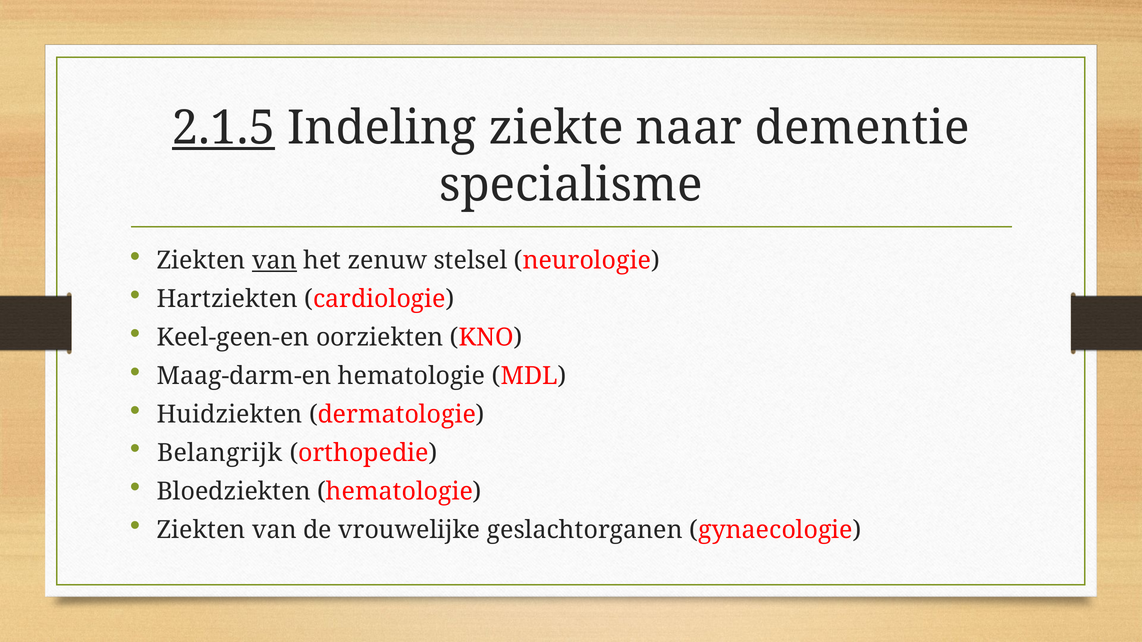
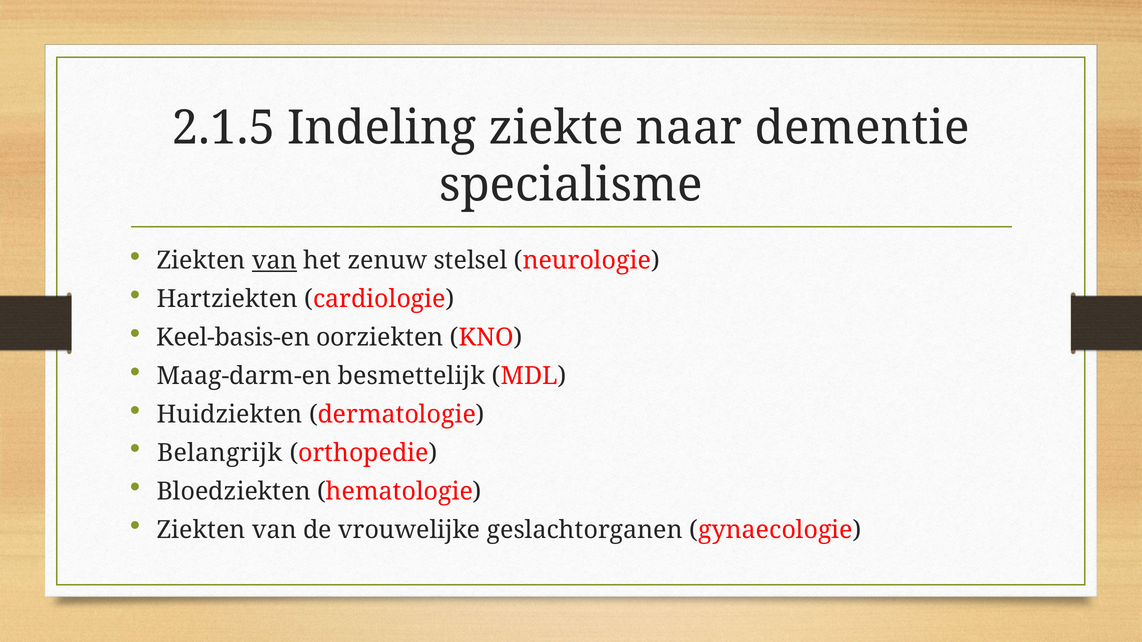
2.1.5 underline: present -> none
Keel-geen-en: Keel-geen-en -> Keel-basis-en
Maag-darm-en hematologie: hematologie -> besmettelijk
